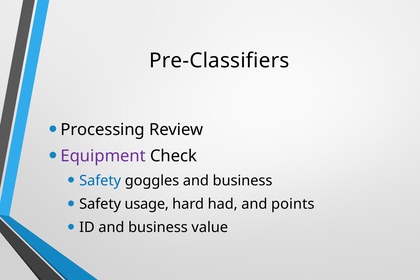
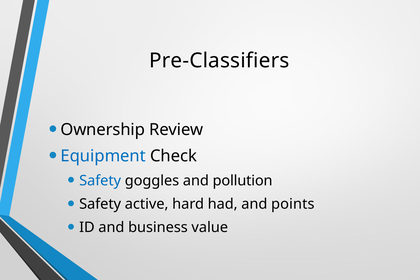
Processing: Processing -> Ownership
Equipment colour: purple -> blue
goggles and business: business -> pollution
usage: usage -> active
